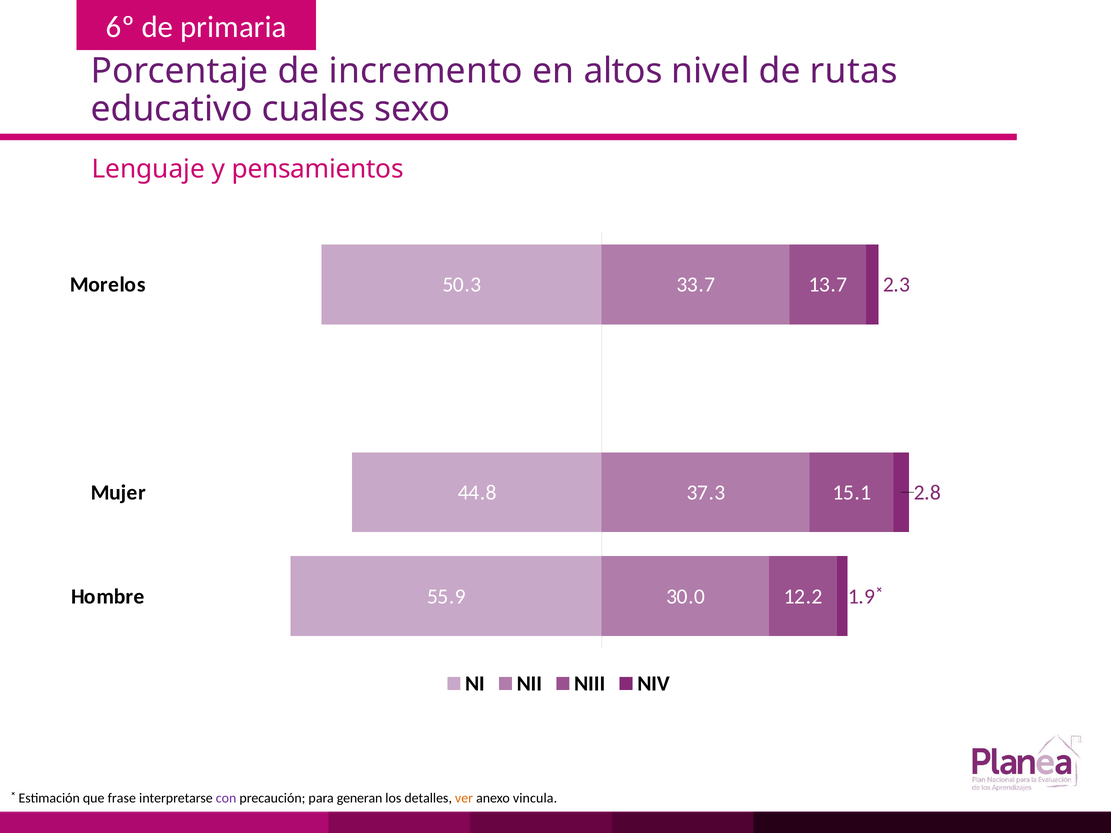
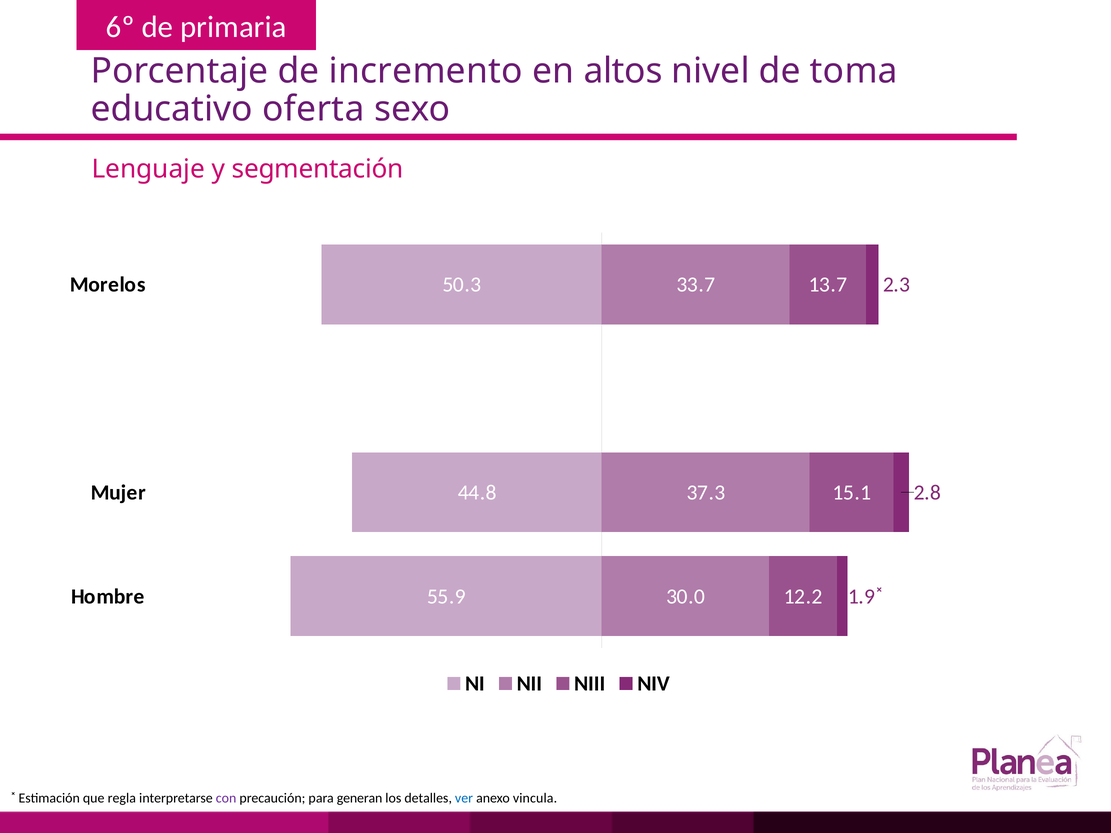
rutas: rutas -> toma
cuales: cuales -> oferta
pensamientos: pensamientos -> segmentación
frase: frase -> regla
ver colour: orange -> blue
